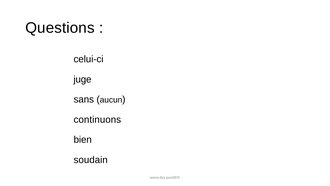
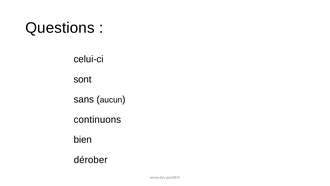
juge: juge -> sont
soudain: soudain -> dérober
